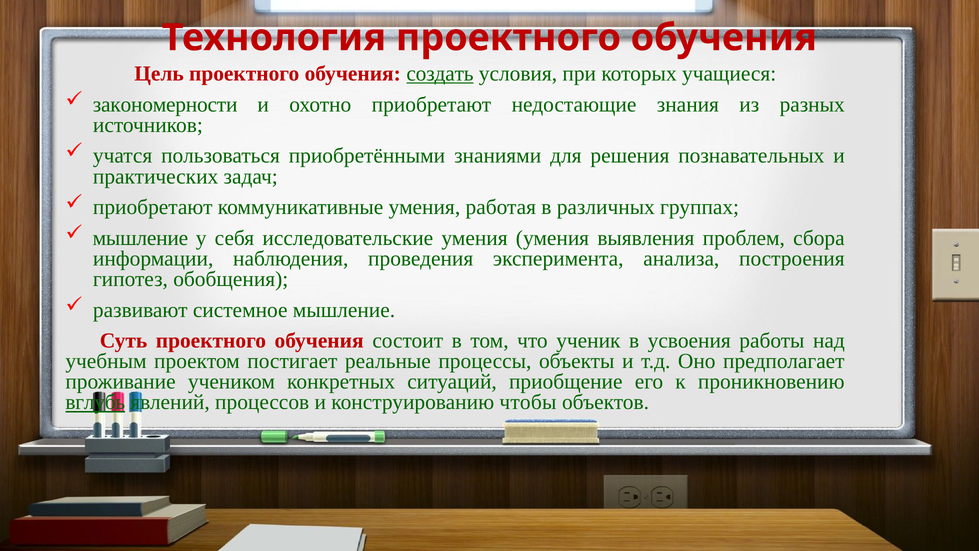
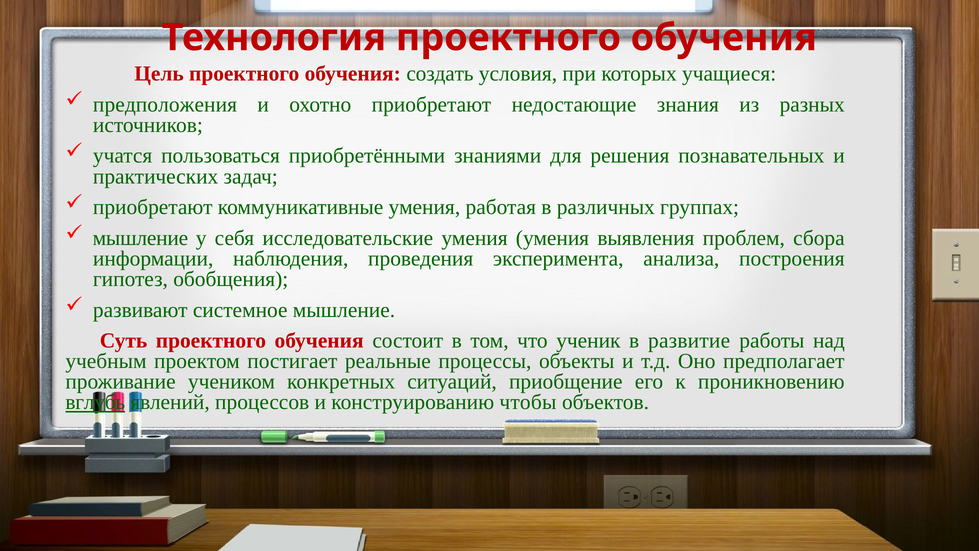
создать underline: present -> none
закономерности: закономерности -> предположения
усвоения: усвоения -> развитие
